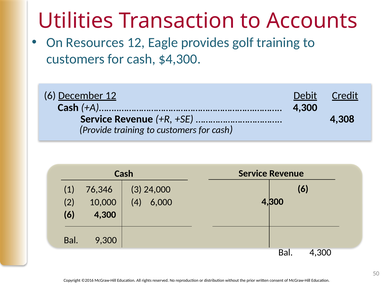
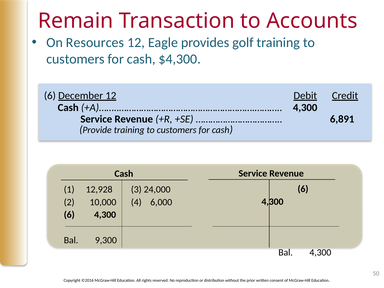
Utilities: Utilities -> Remain
4,308: 4,308 -> 6,891
76,346: 76,346 -> 12,928
